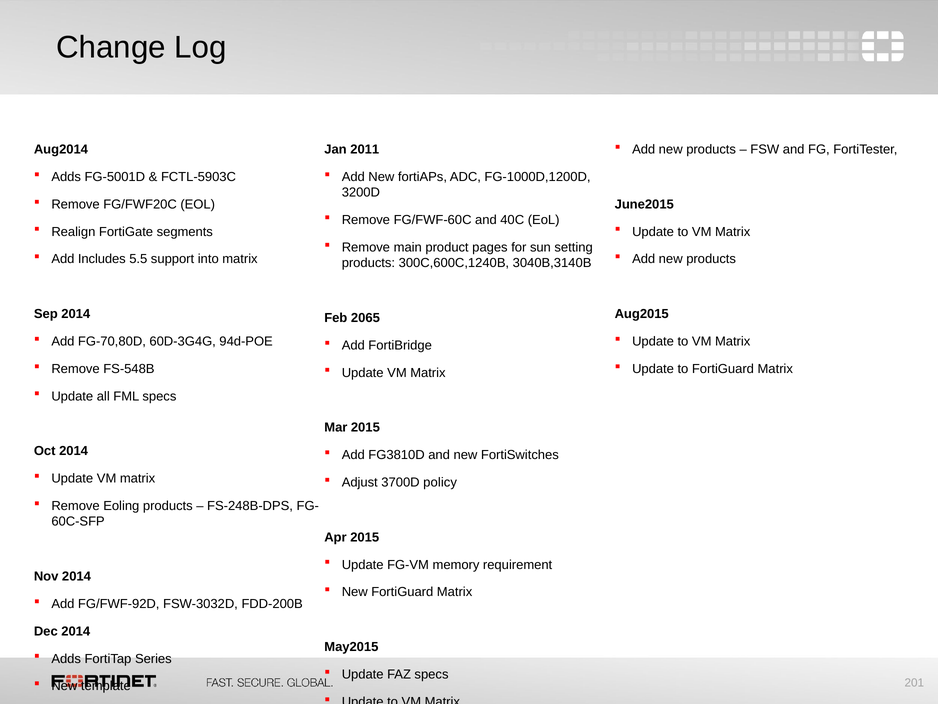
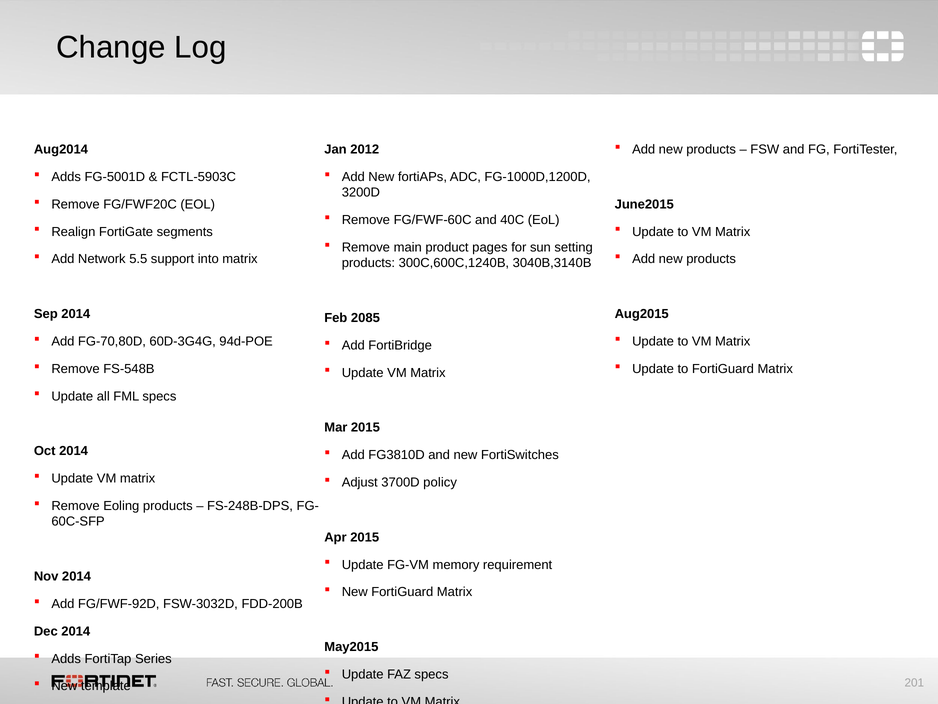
2011: 2011 -> 2012
Includes: Includes -> Network
2065: 2065 -> 2085
